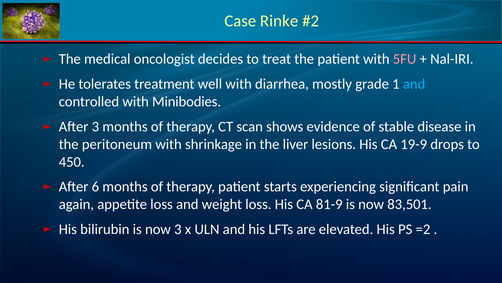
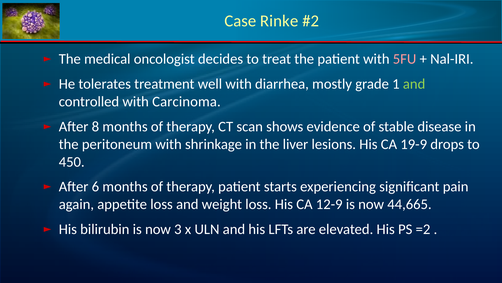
and at (414, 84) colour: light blue -> light green
Minibodies: Minibodies -> Carcinoma
After 3: 3 -> 8
81-9: 81-9 -> 12-9
83,501: 83,501 -> 44,665
